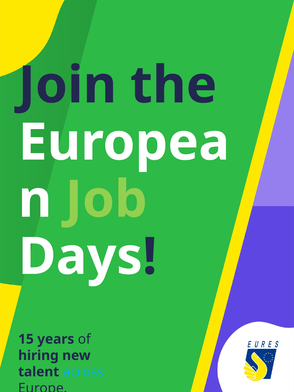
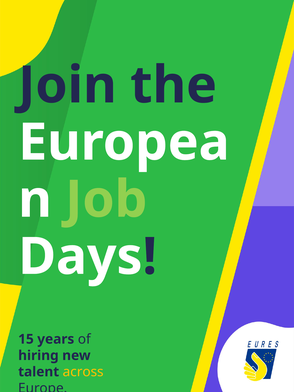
across colour: light blue -> yellow
